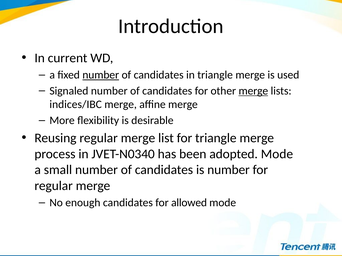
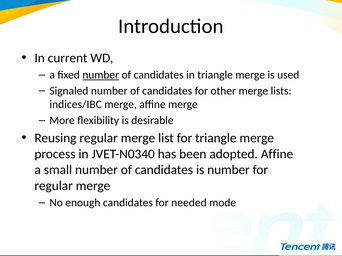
merge at (253, 91) underline: present -> none
adopted Mode: Mode -> Affine
allowed: allowed -> needed
